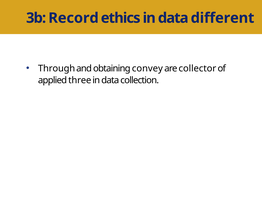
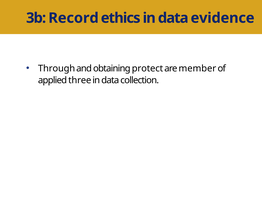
different: different -> evidence
convey: convey -> protect
collector: collector -> member
